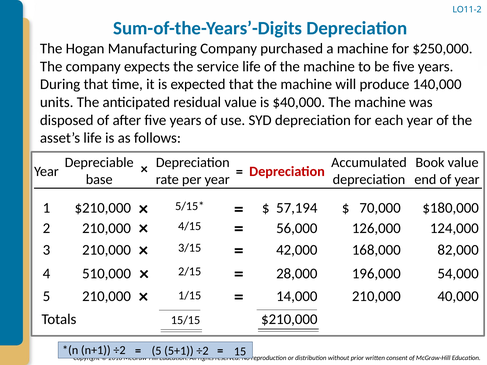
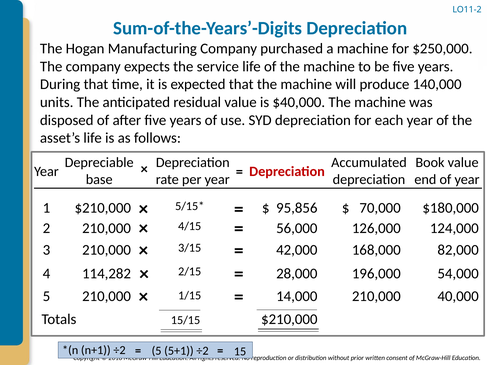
57,194: 57,194 -> 95,856
510,000: 510,000 -> 114,282
